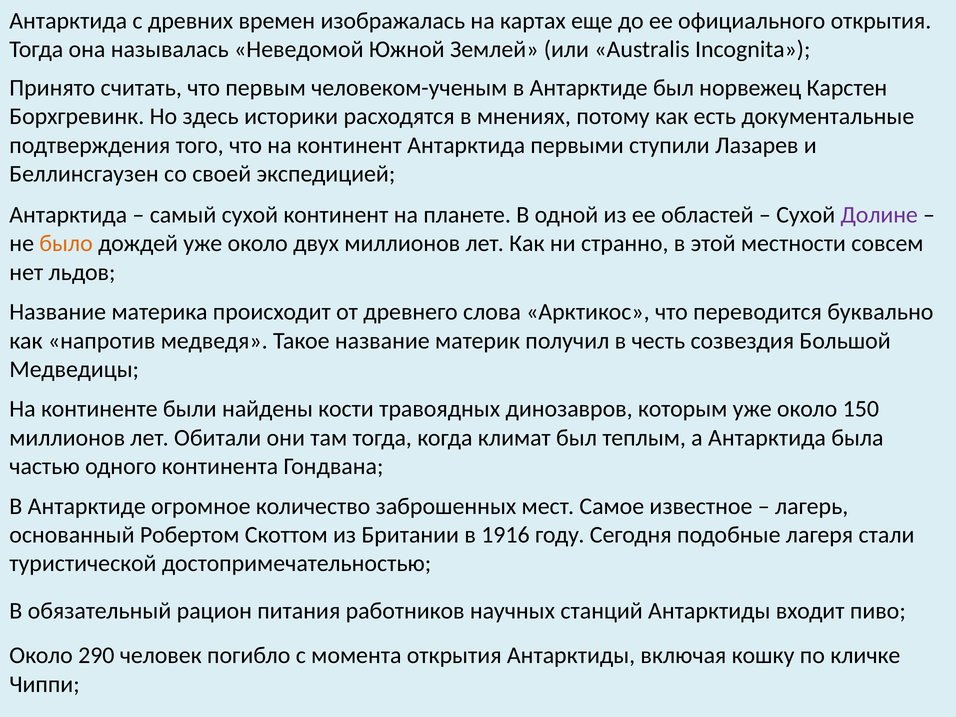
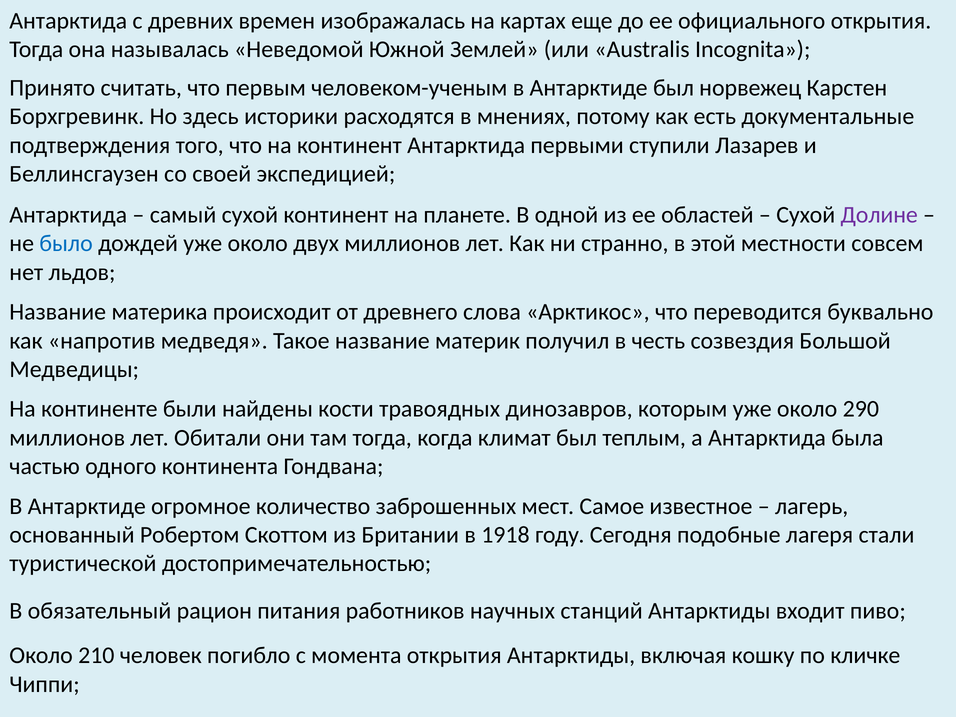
было colour: orange -> blue
150: 150 -> 290
1916: 1916 -> 1918
290: 290 -> 210
